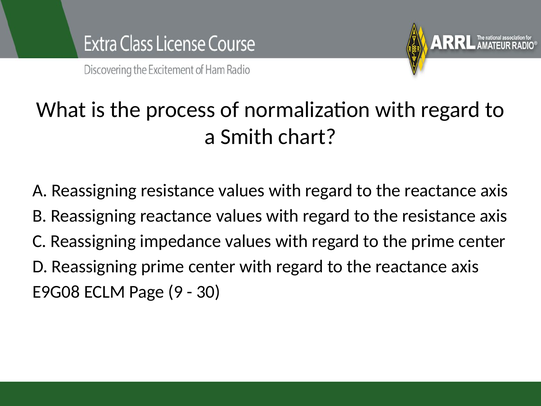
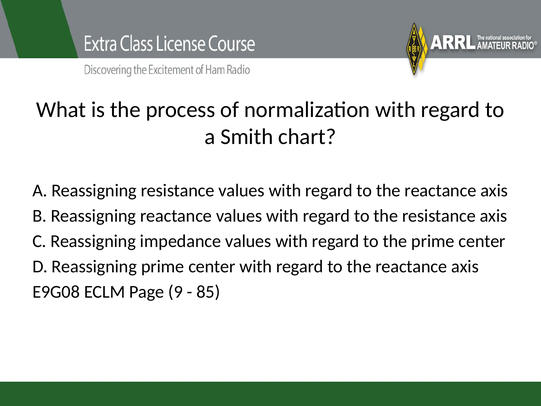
30: 30 -> 85
